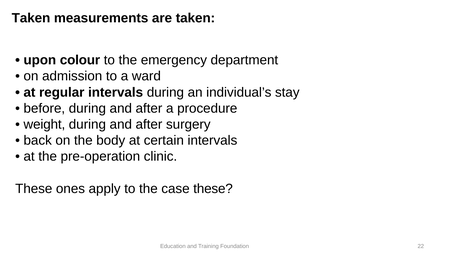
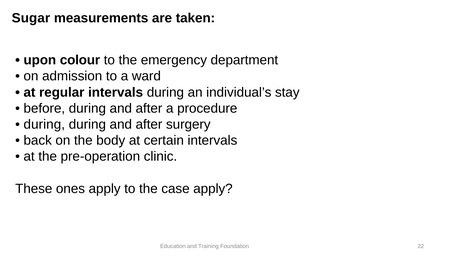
Taken at (31, 18): Taken -> Sugar
weight at (44, 124): weight -> during
case these: these -> apply
